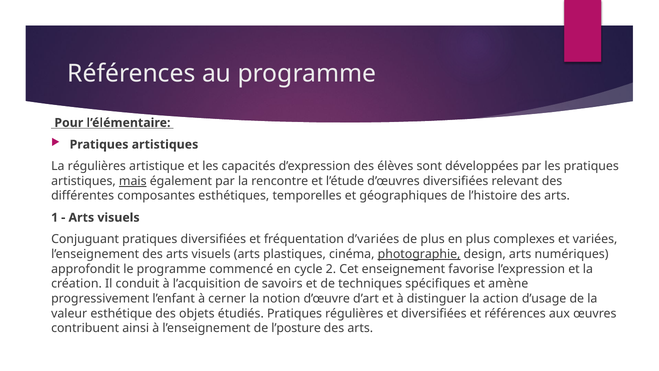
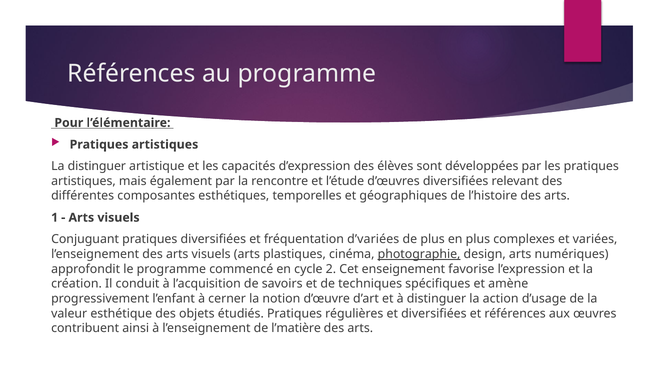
La régulières: régulières -> distinguer
mais underline: present -> none
l’posture: l’posture -> l’matière
